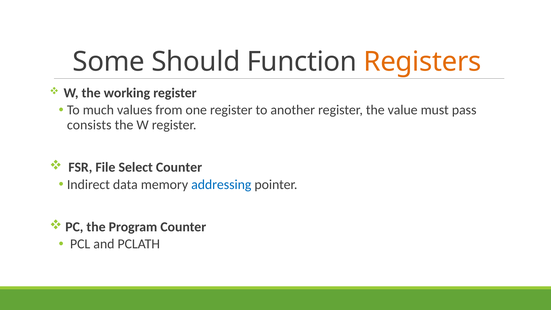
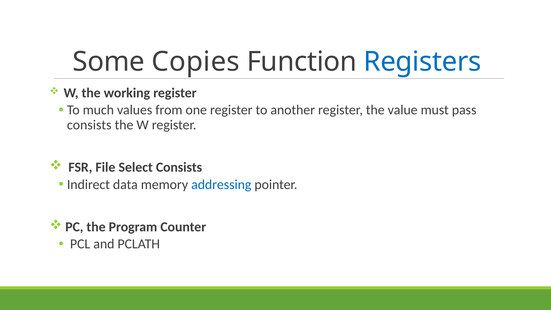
Should: Should -> Copies
Registers colour: orange -> blue
Select Counter: Counter -> Consists
